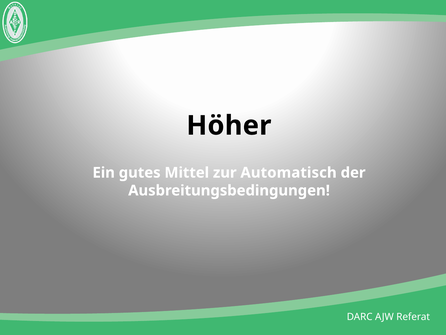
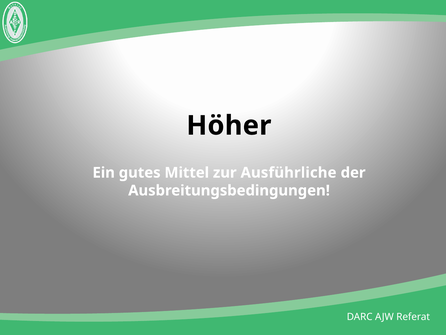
Automatisch: Automatisch -> Ausführliche
